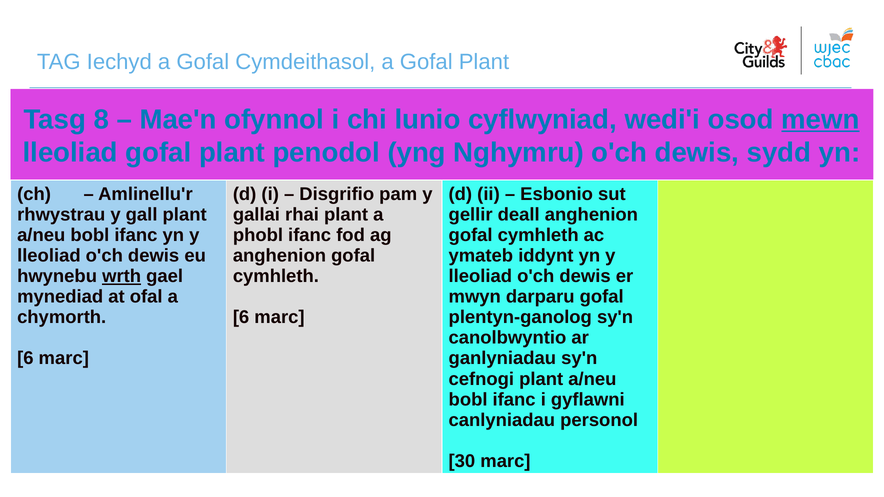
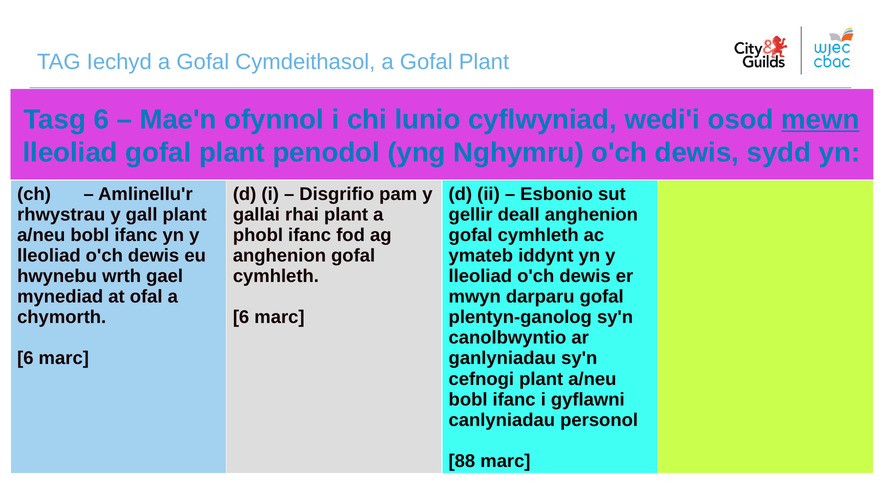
Tasg 8: 8 -> 6
wrth underline: present -> none
30: 30 -> 88
